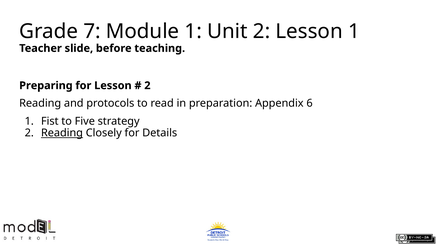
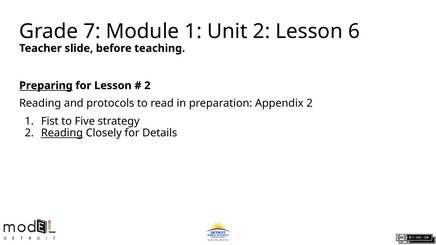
Lesson 1: 1 -> 6
Preparing underline: none -> present
Appendix 6: 6 -> 2
